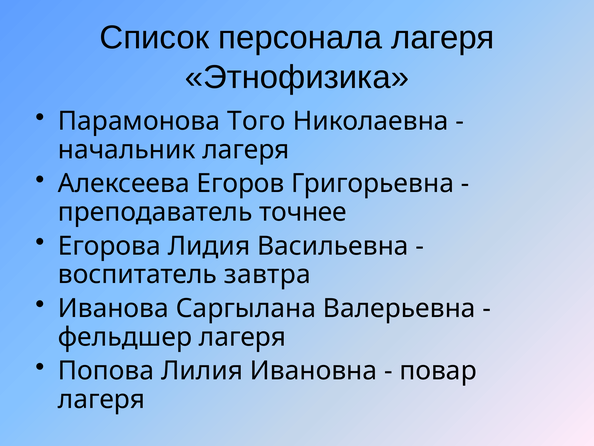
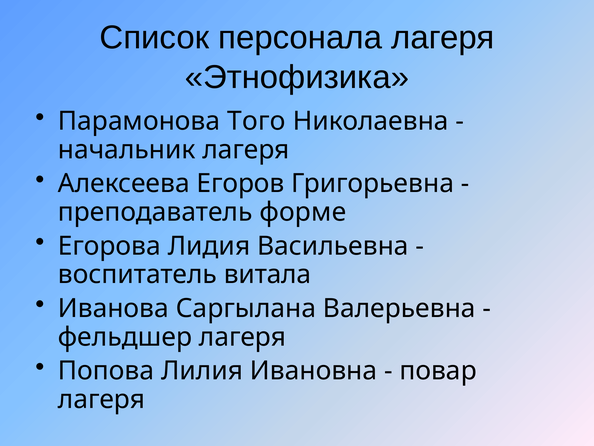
точнее: точнее -> форме
завтра: завтра -> витала
